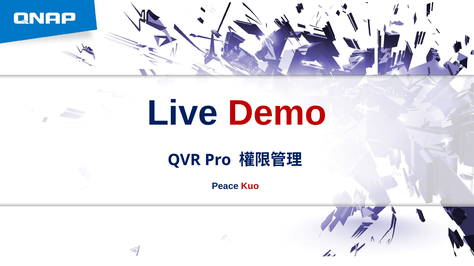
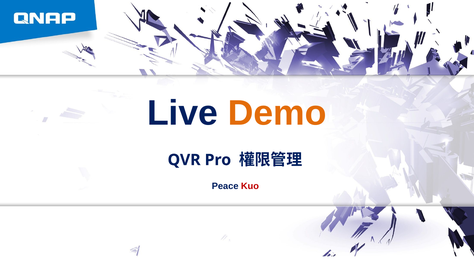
Demo colour: red -> orange
